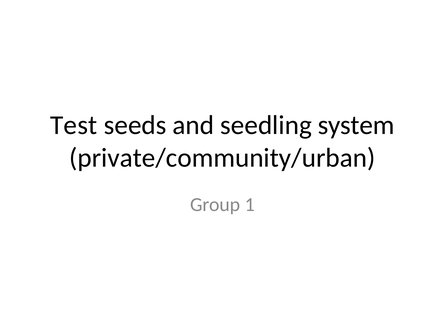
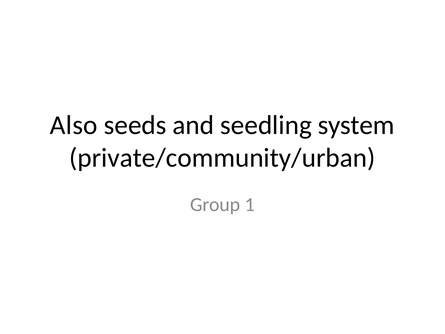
Test: Test -> Also
